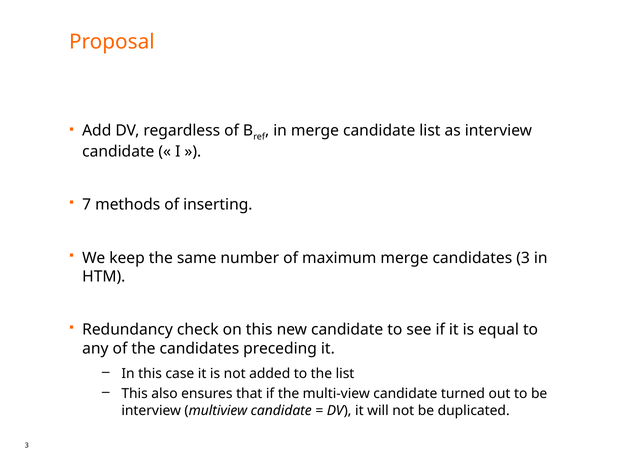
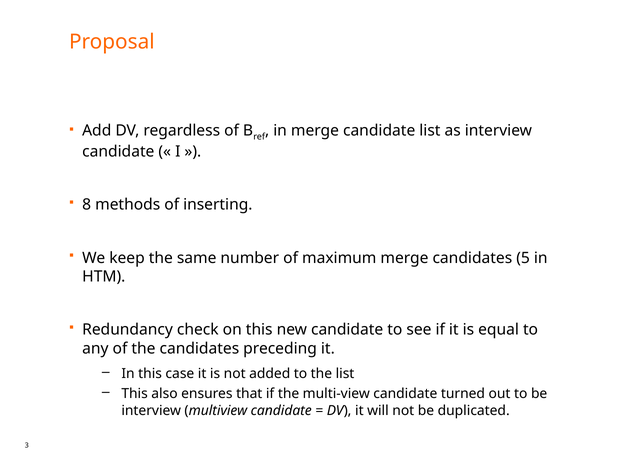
7: 7 -> 8
candidates 3: 3 -> 5
